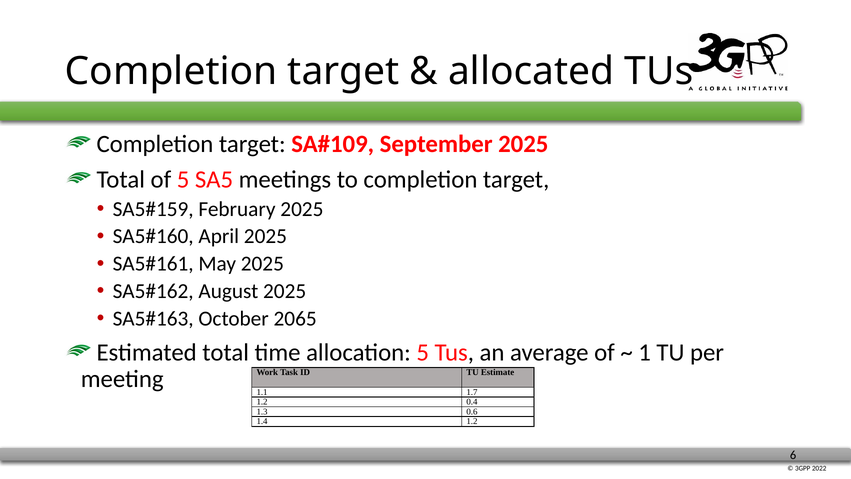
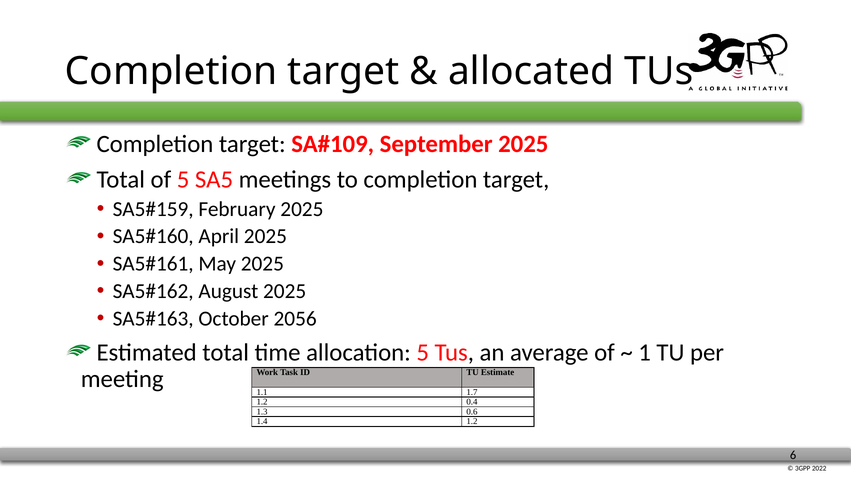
2065: 2065 -> 2056
